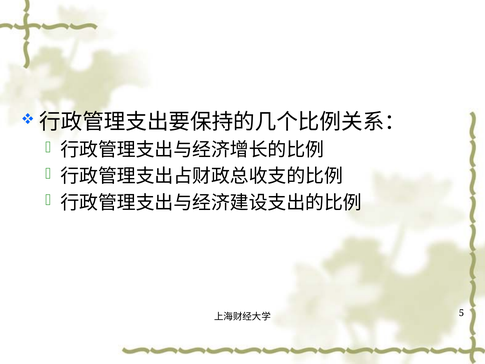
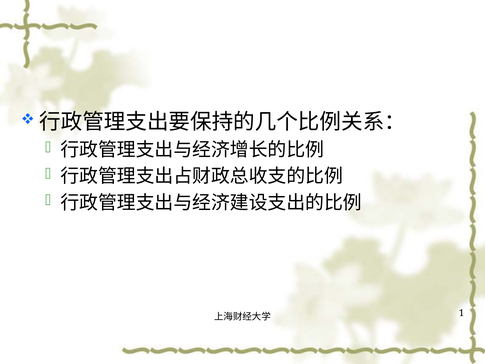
5: 5 -> 1
